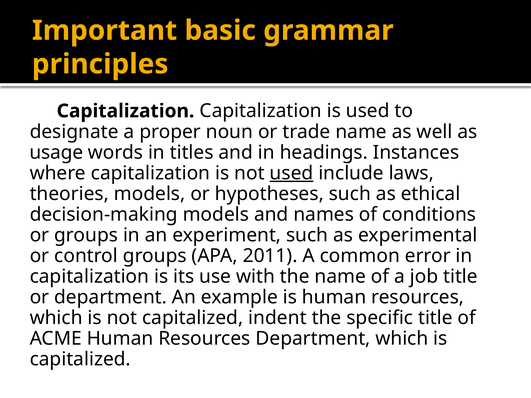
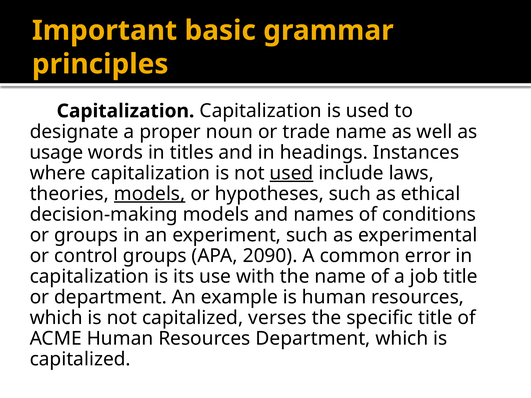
models at (150, 194) underline: none -> present
2011: 2011 -> 2090
indent: indent -> verses
